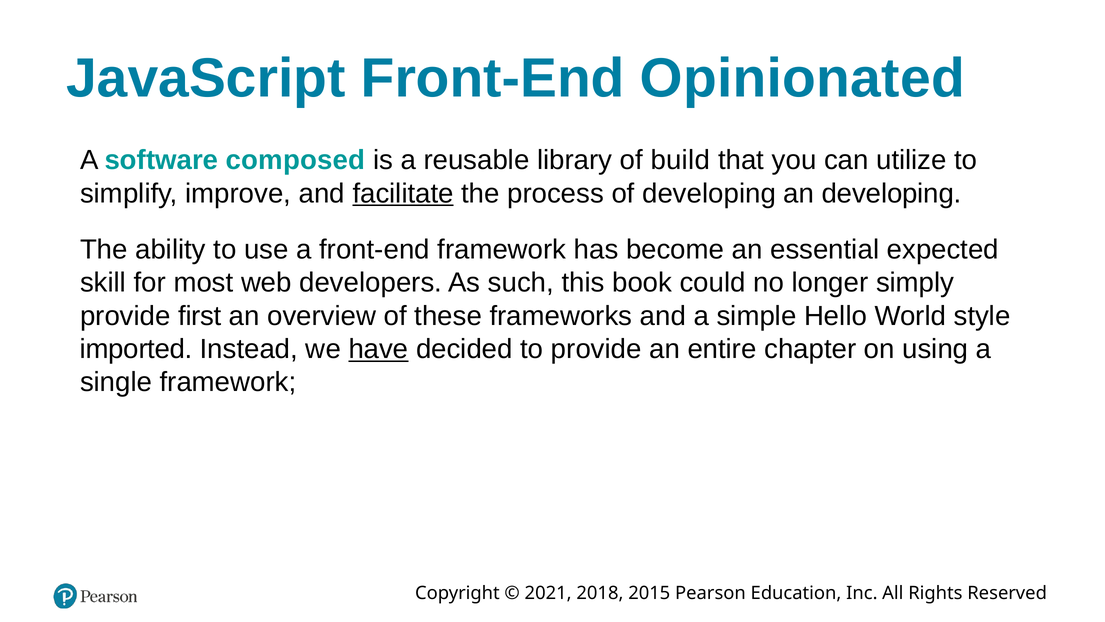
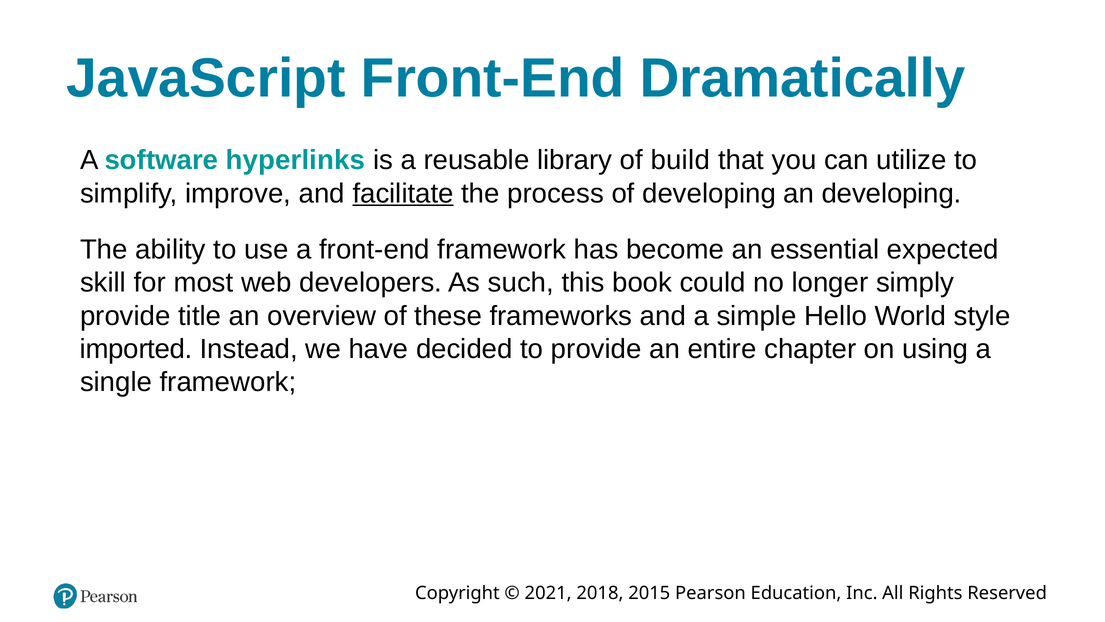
Opinionated: Opinionated -> Dramatically
composed: composed -> hyperlinks
first: first -> title
have underline: present -> none
